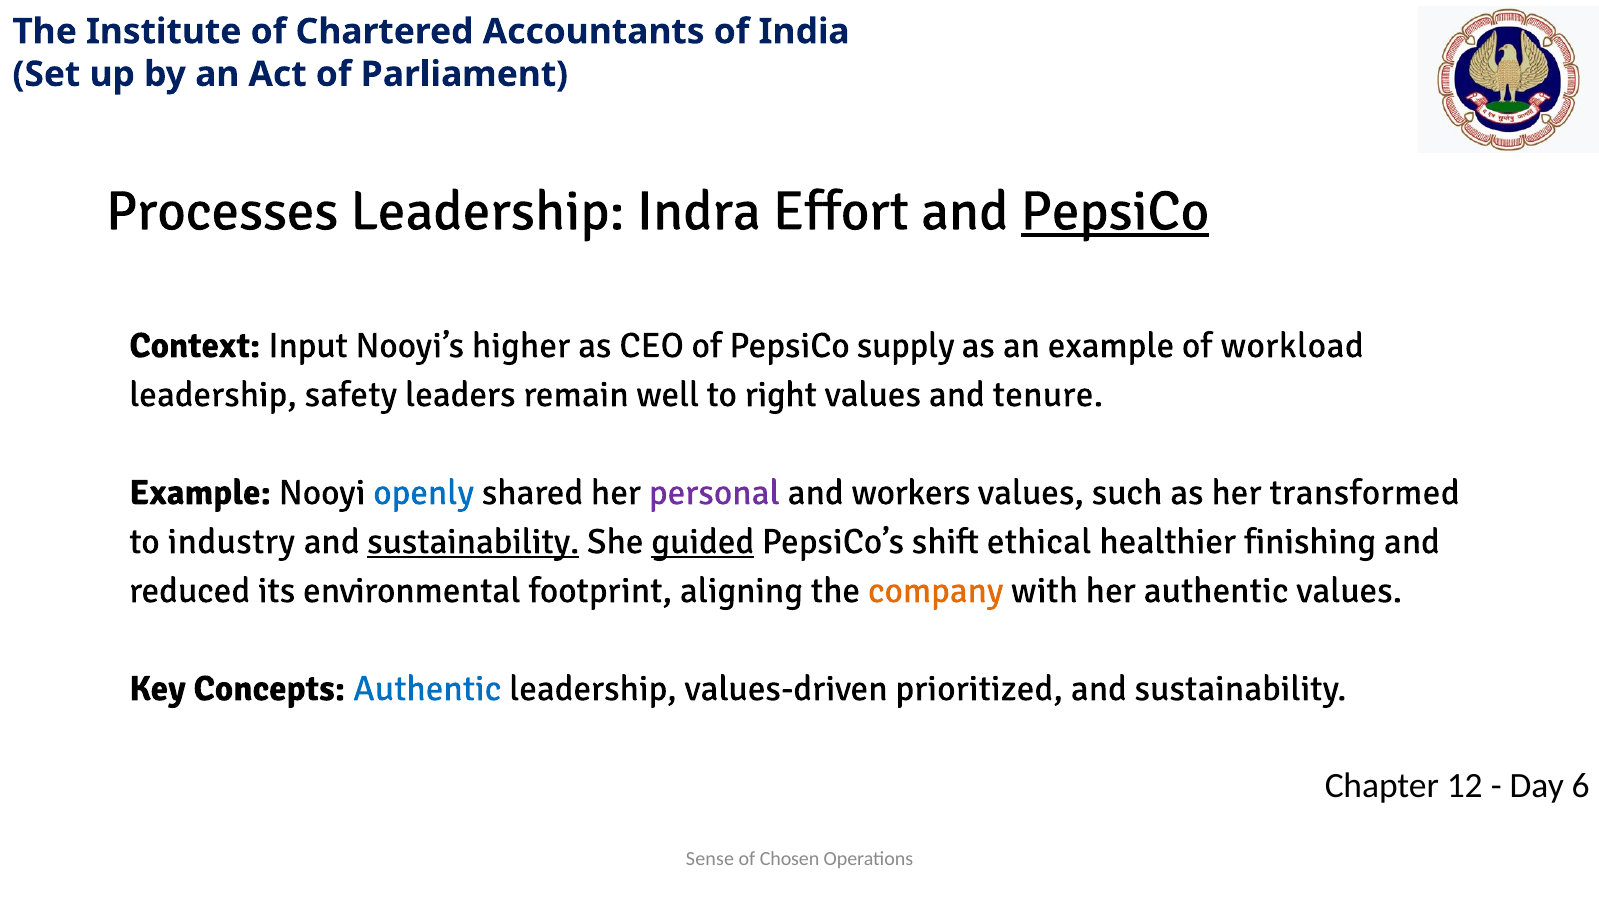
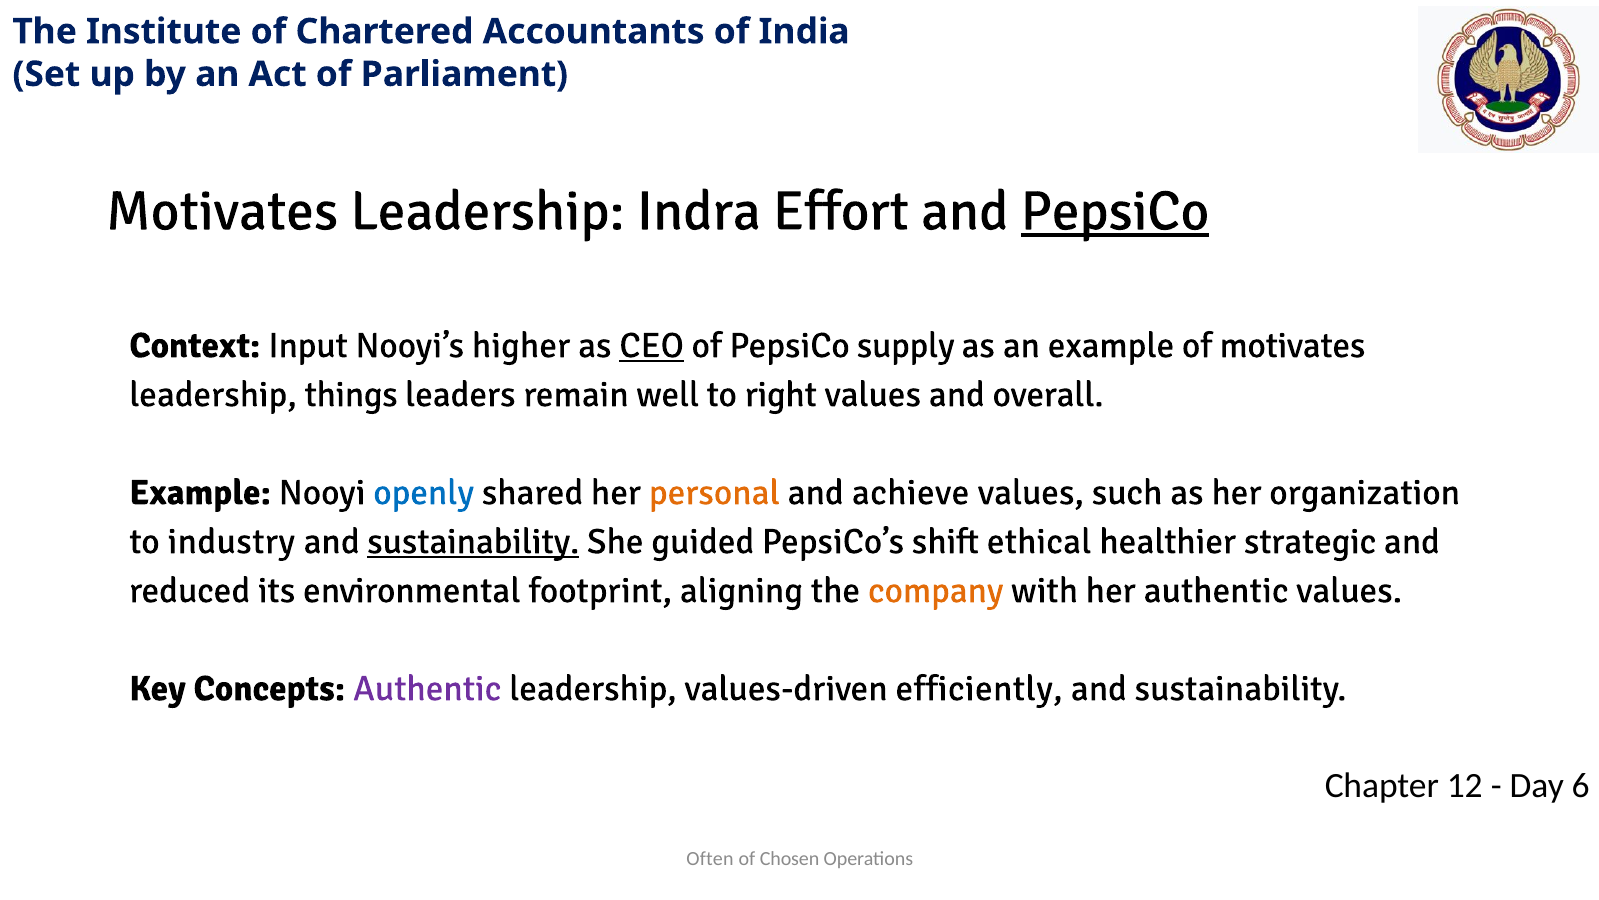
Processes at (222, 211): Processes -> Motivates
CEO underline: none -> present
of workload: workload -> motivates
safety: safety -> things
tenure: tenure -> overall
personal colour: purple -> orange
workers: workers -> achieve
transformed: transformed -> organization
guided underline: present -> none
finishing: finishing -> strategic
Authentic at (427, 688) colour: blue -> purple
prioritized: prioritized -> efficiently
Sense: Sense -> Often
